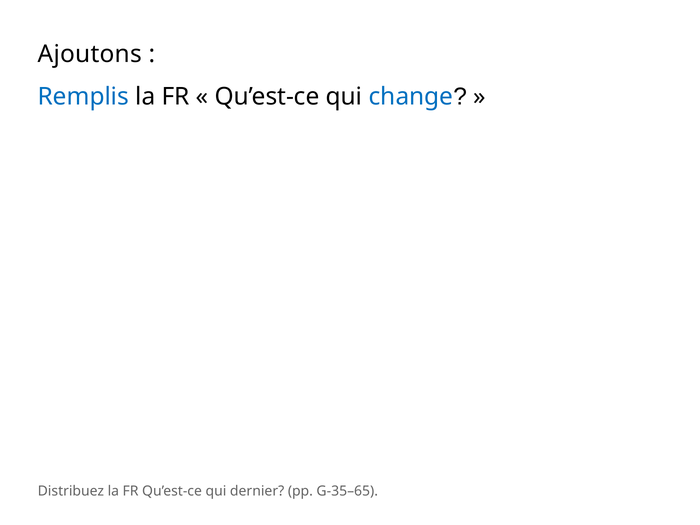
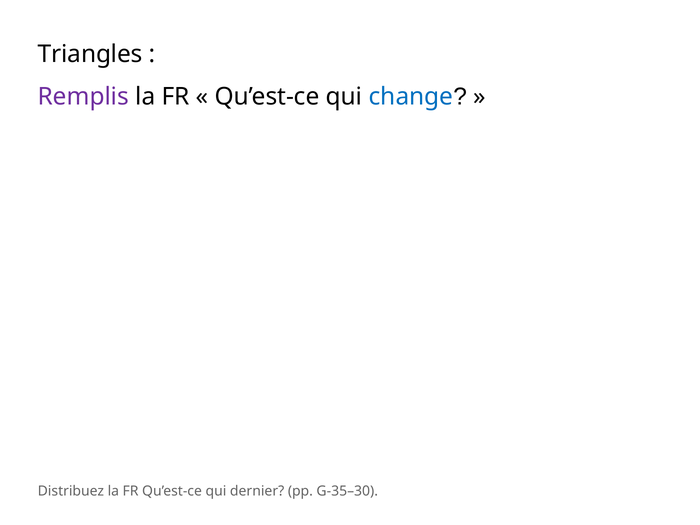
Ajoutons: Ajoutons -> Triangles
Remplis colour: blue -> purple
G-35–65: G-35–65 -> G-35–30
